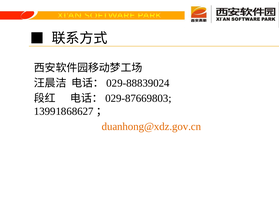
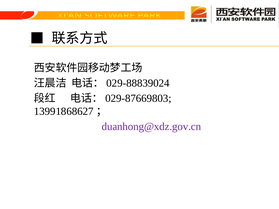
duanhong@xdz.gov.cn colour: orange -> purple
